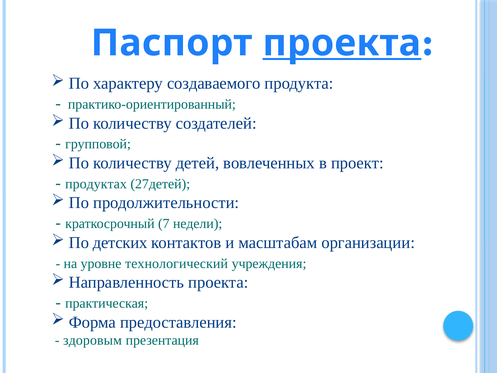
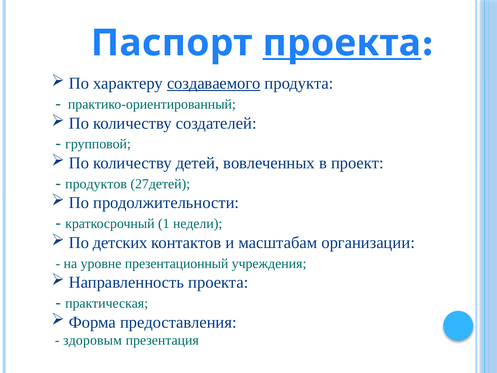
создаваемого underline: none -> present
продуктах: продуктах -> продуктов
7: 7 -> 1
технологический: технологический -> презентационный
